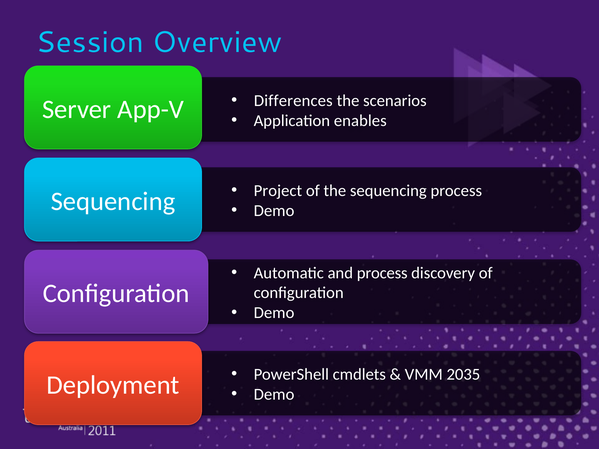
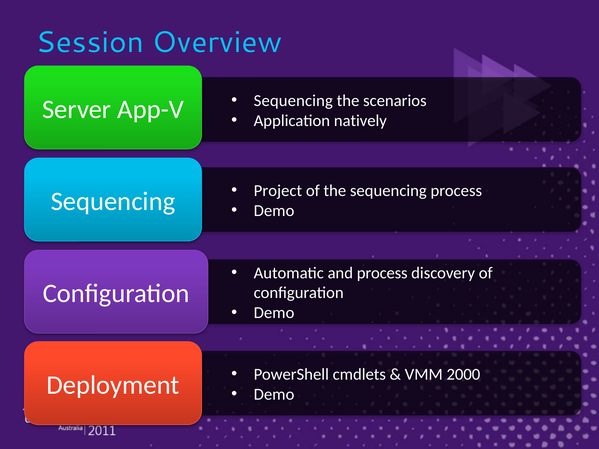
Differences at (293, 101): Differences -> Sequencing
enables: enables -> natively
2035: 2035 -> 2000
